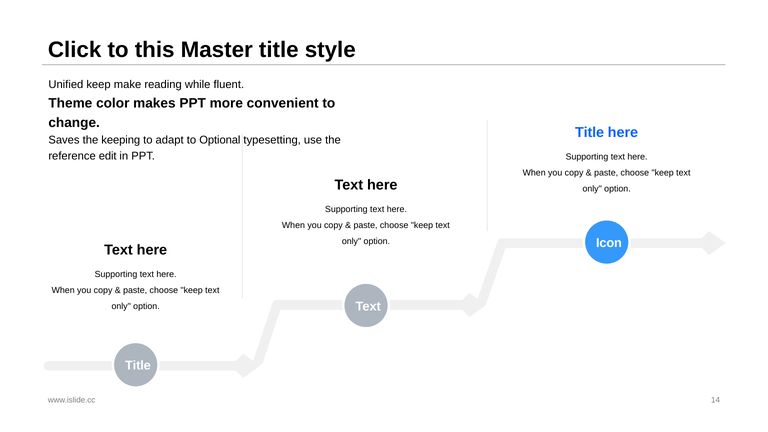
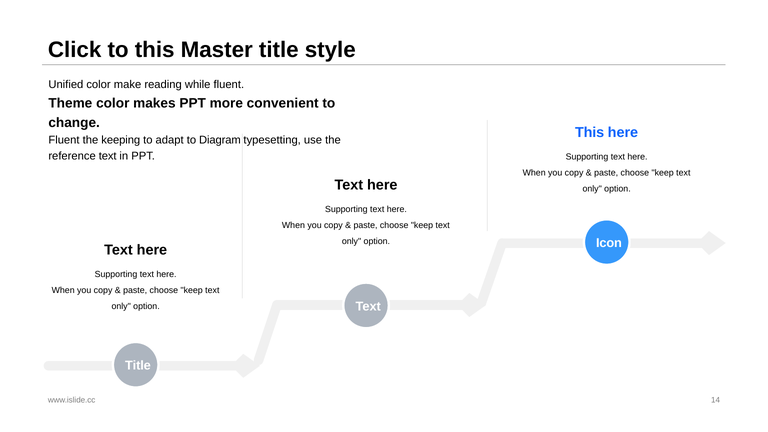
Unified keep: keep -> color
Title at (590, 132): Title -> This
Saves at (64, 140): Saves -> Fluent
Optional: Optional -> Diagram
reference edit: edit -> text
